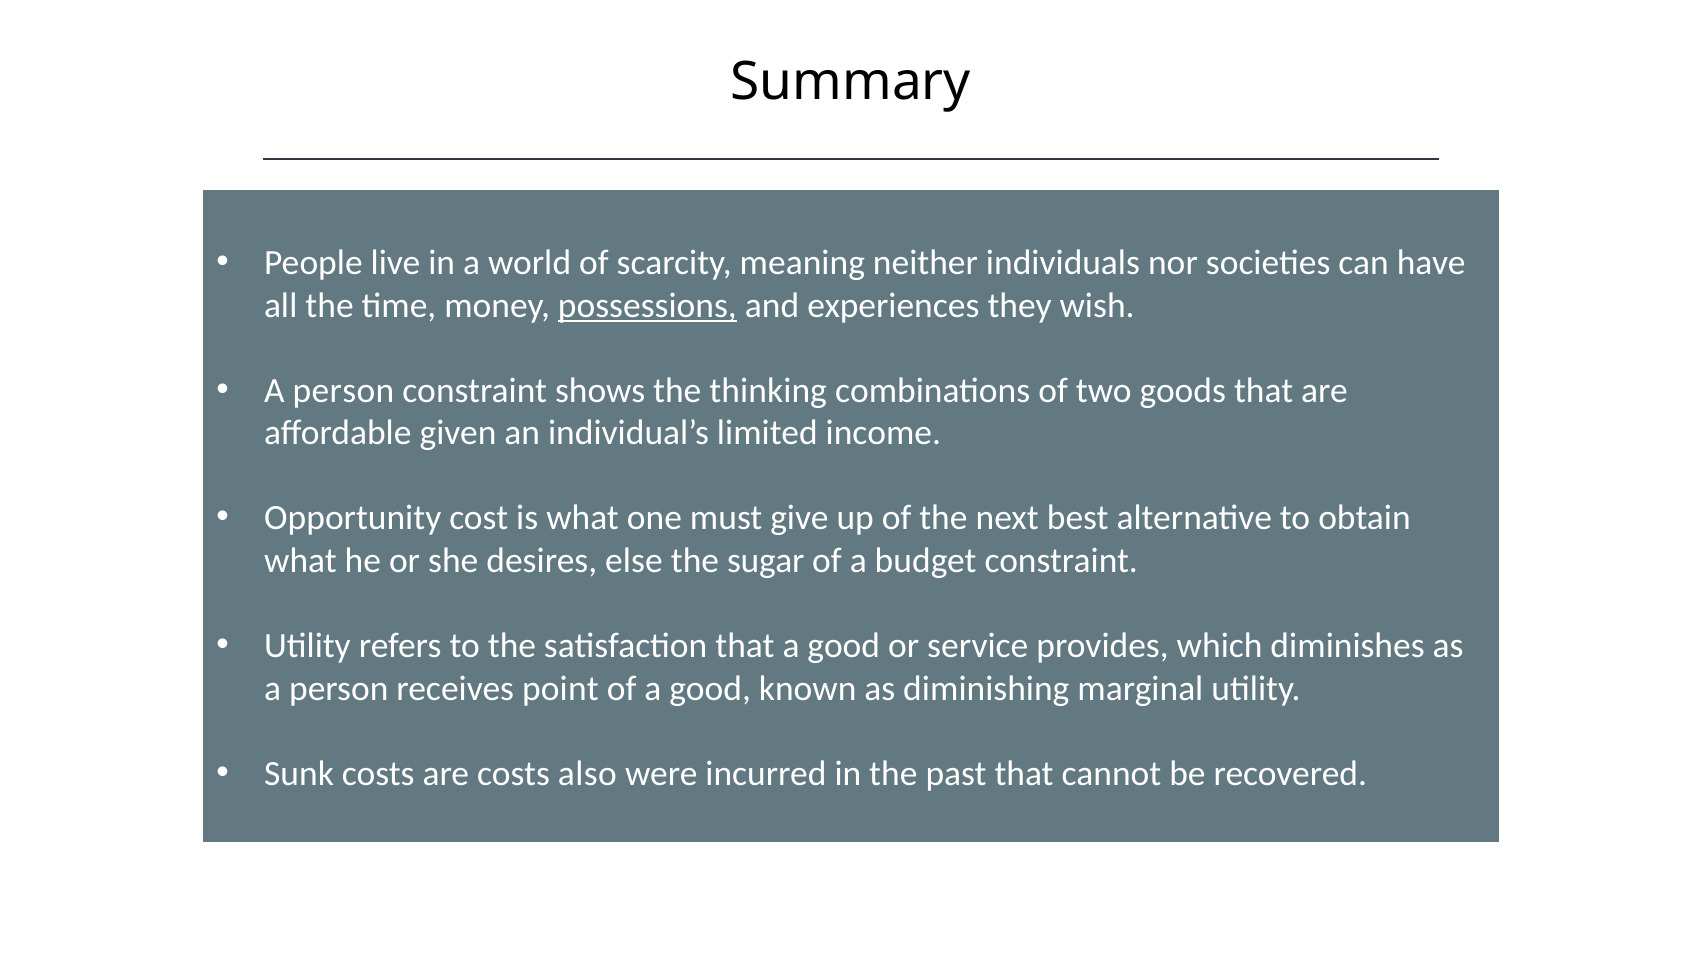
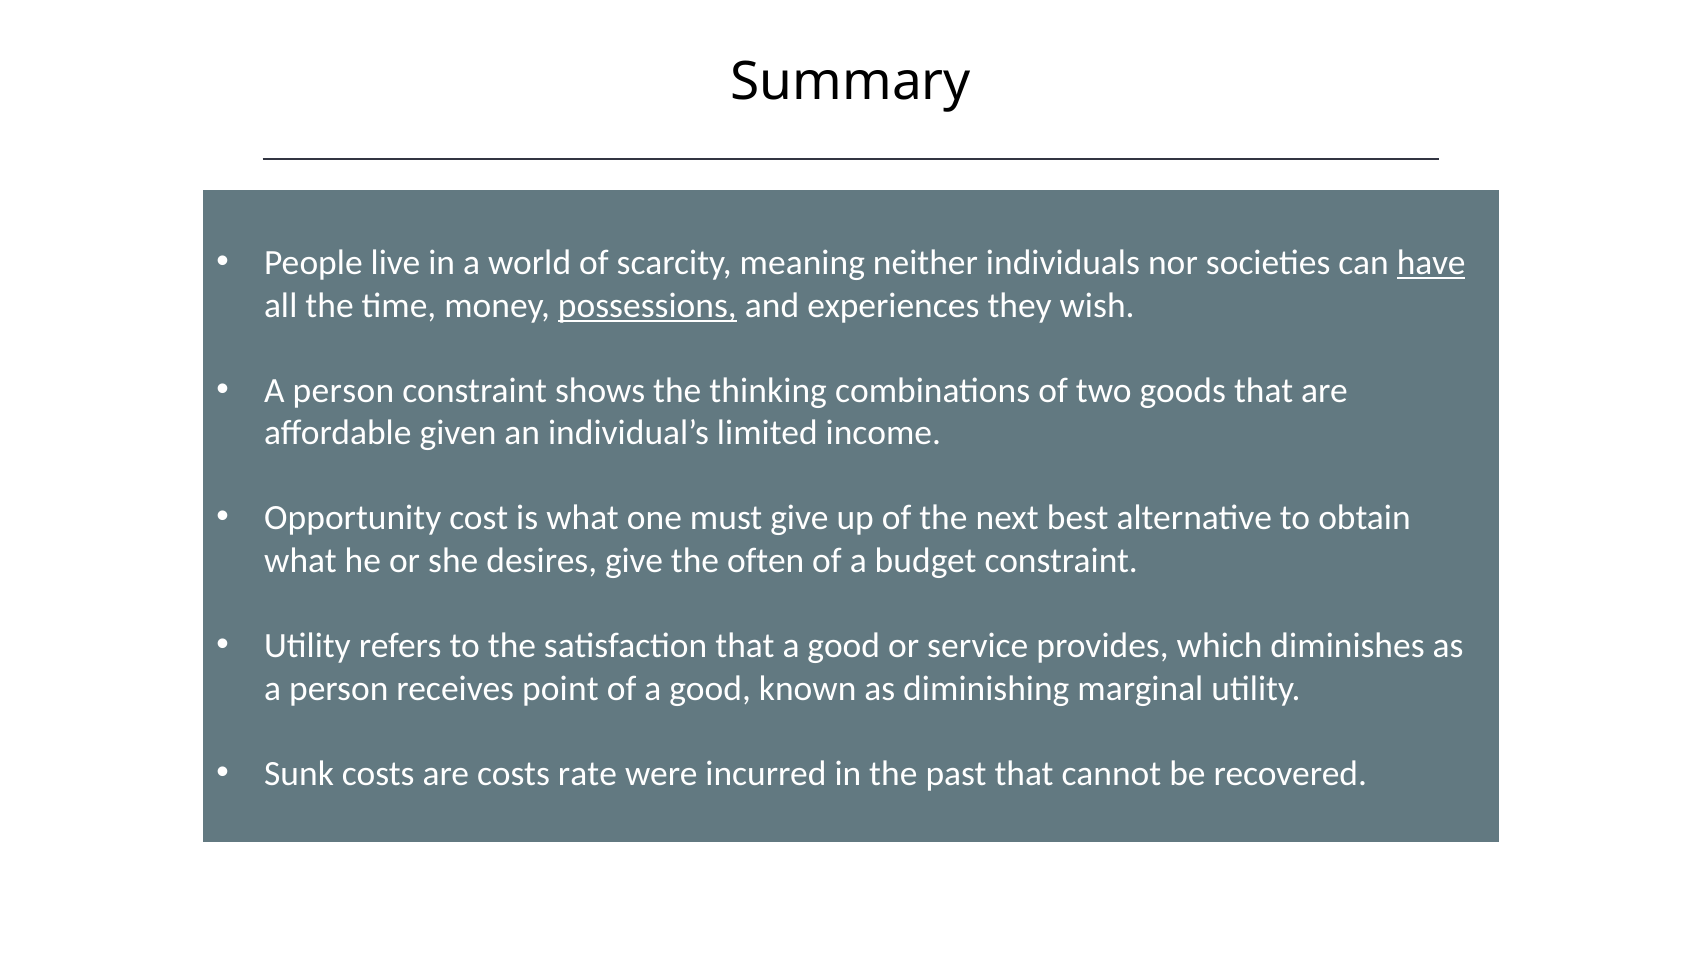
have underline: none -> present
desires else: else -> give
sugar: sugar -> often
also: also -> rate
